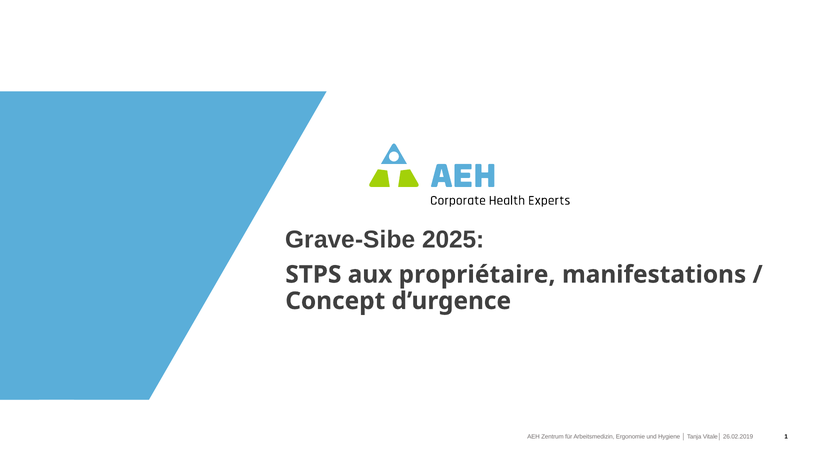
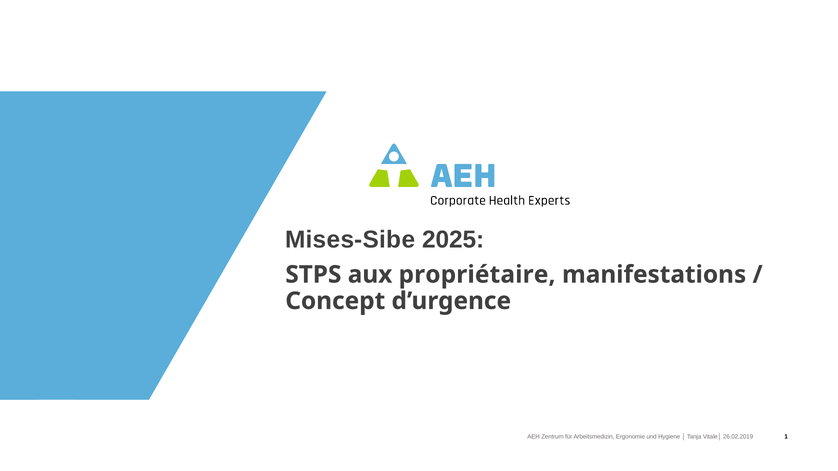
Grave-Sibe: Grave-Sibe -> Mises-Sibe
